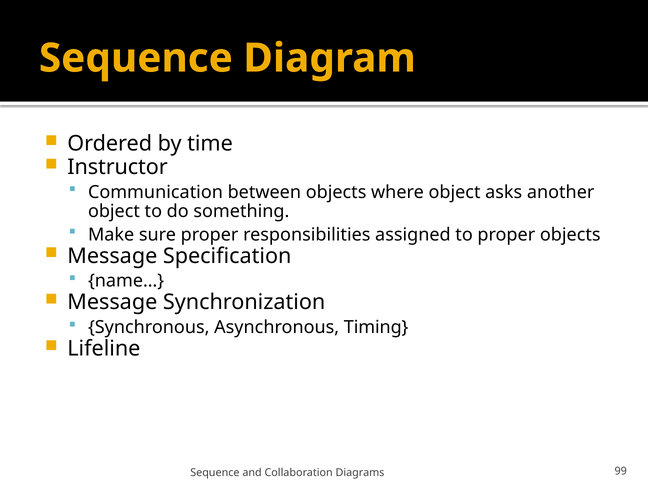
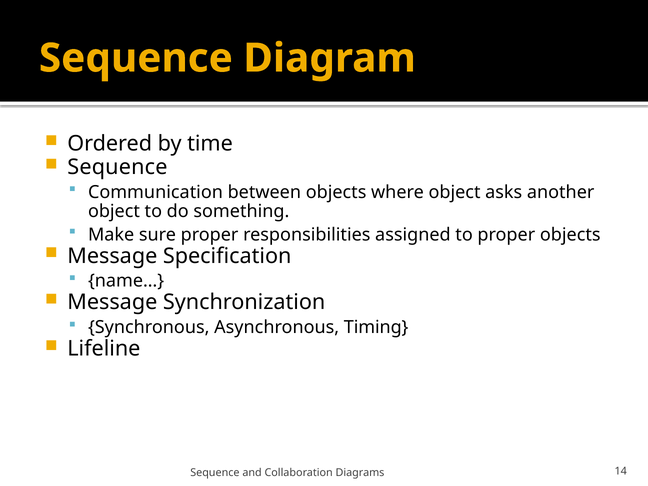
Instructor at (118, 167): Instructor -> Sequence
99: 99 -> 14
